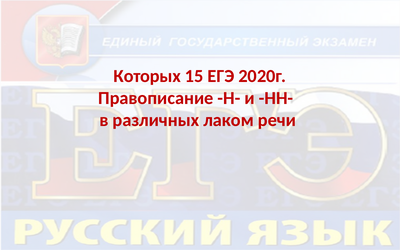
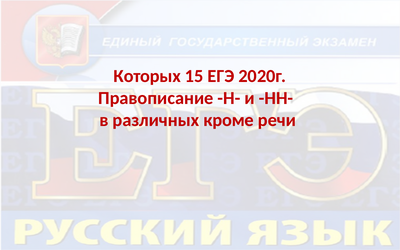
лаком: лаком -> кроме
